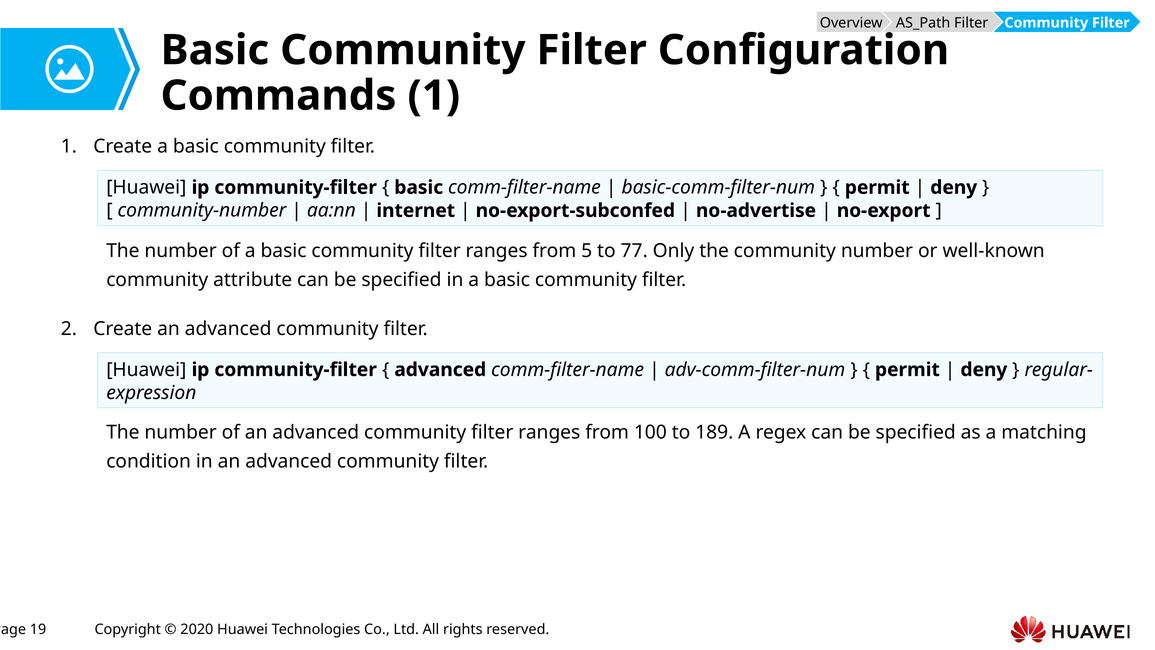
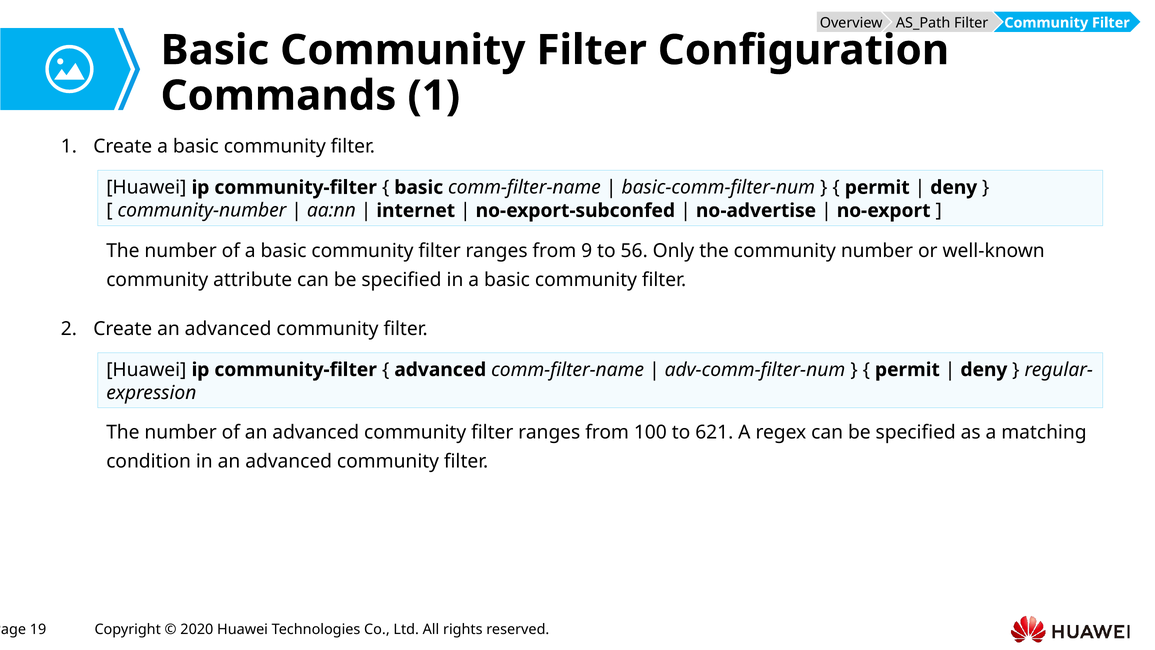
5: 5 -> 9
77: 77 -> 56
189: 189 -> 621
